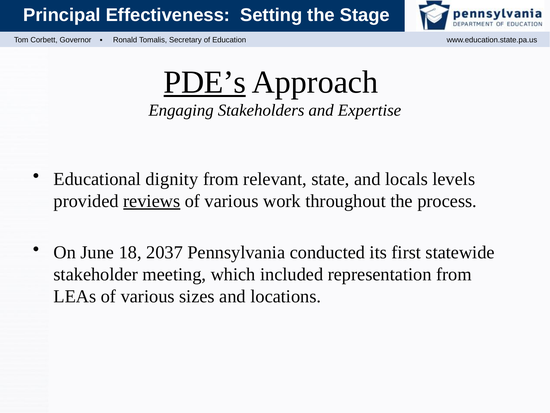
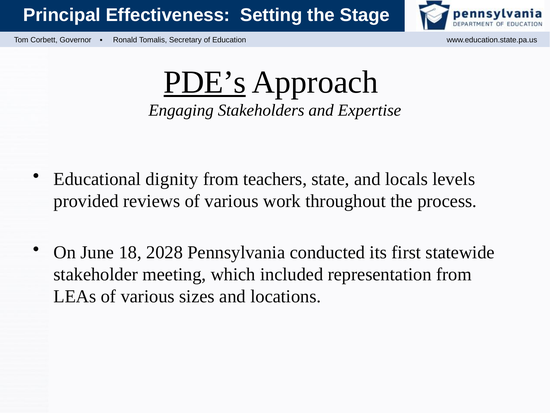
relevant: relevant -> teachers
reviews underline: present -> none
2037: 2037 -> 2028
